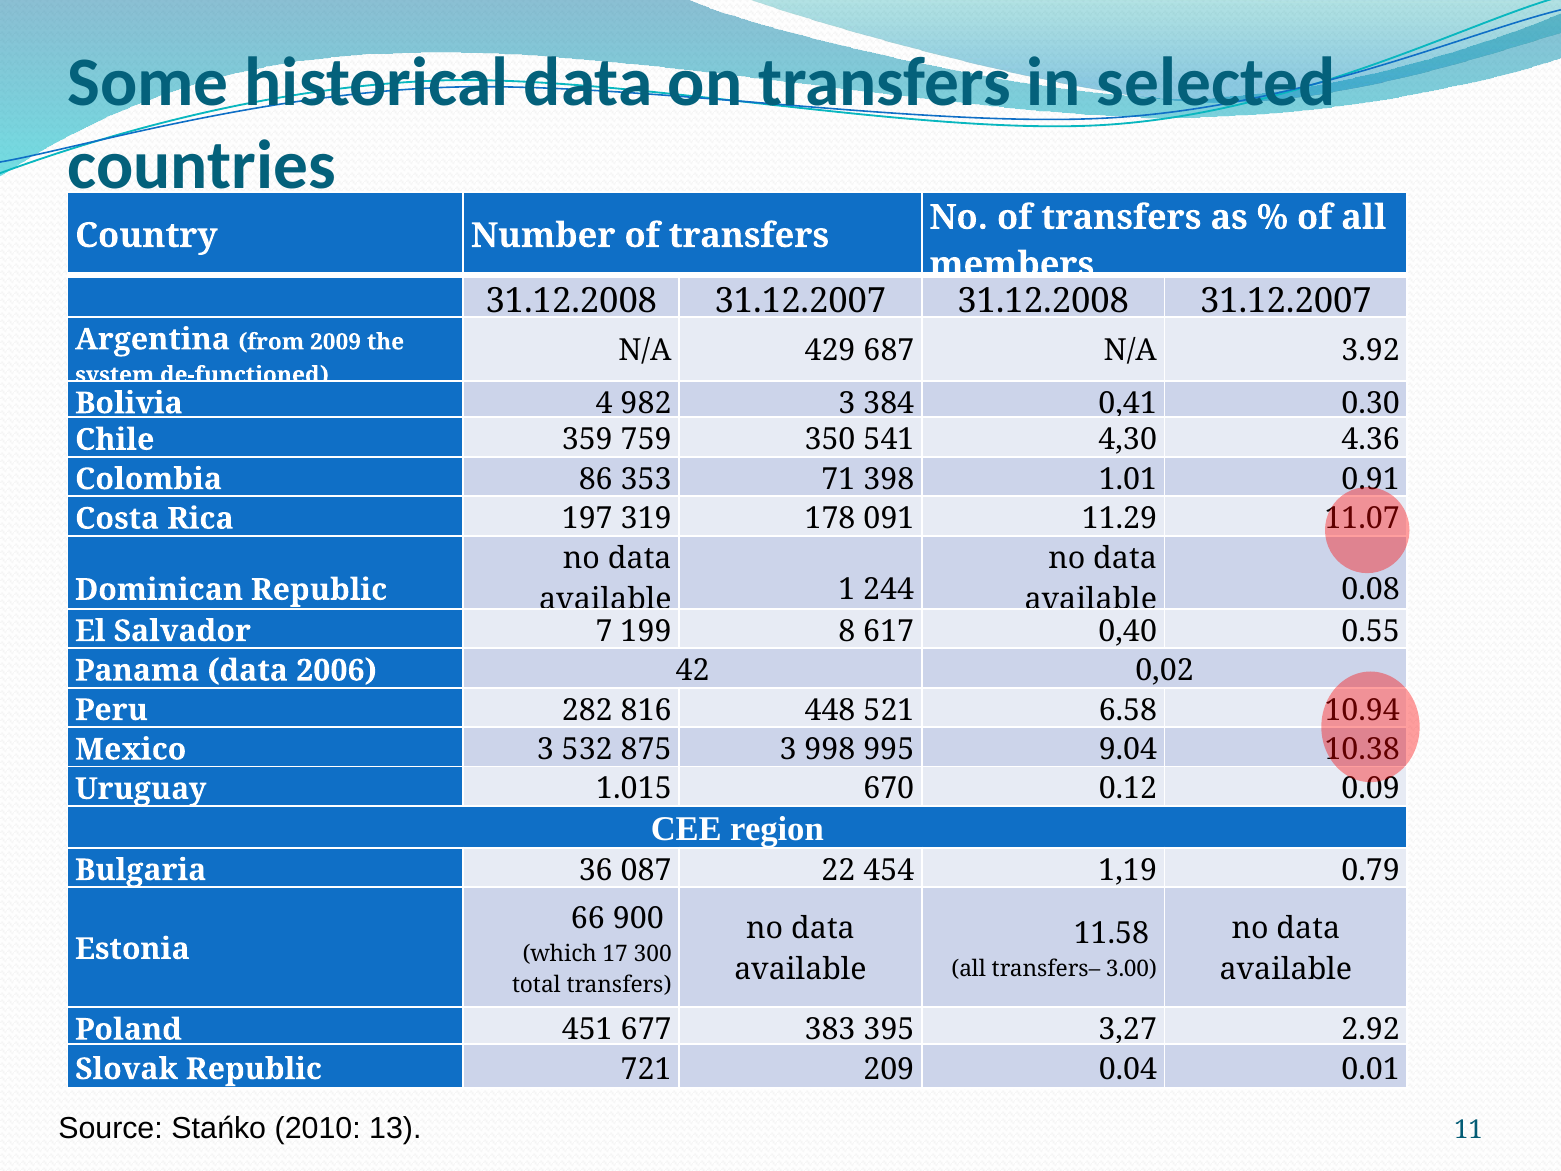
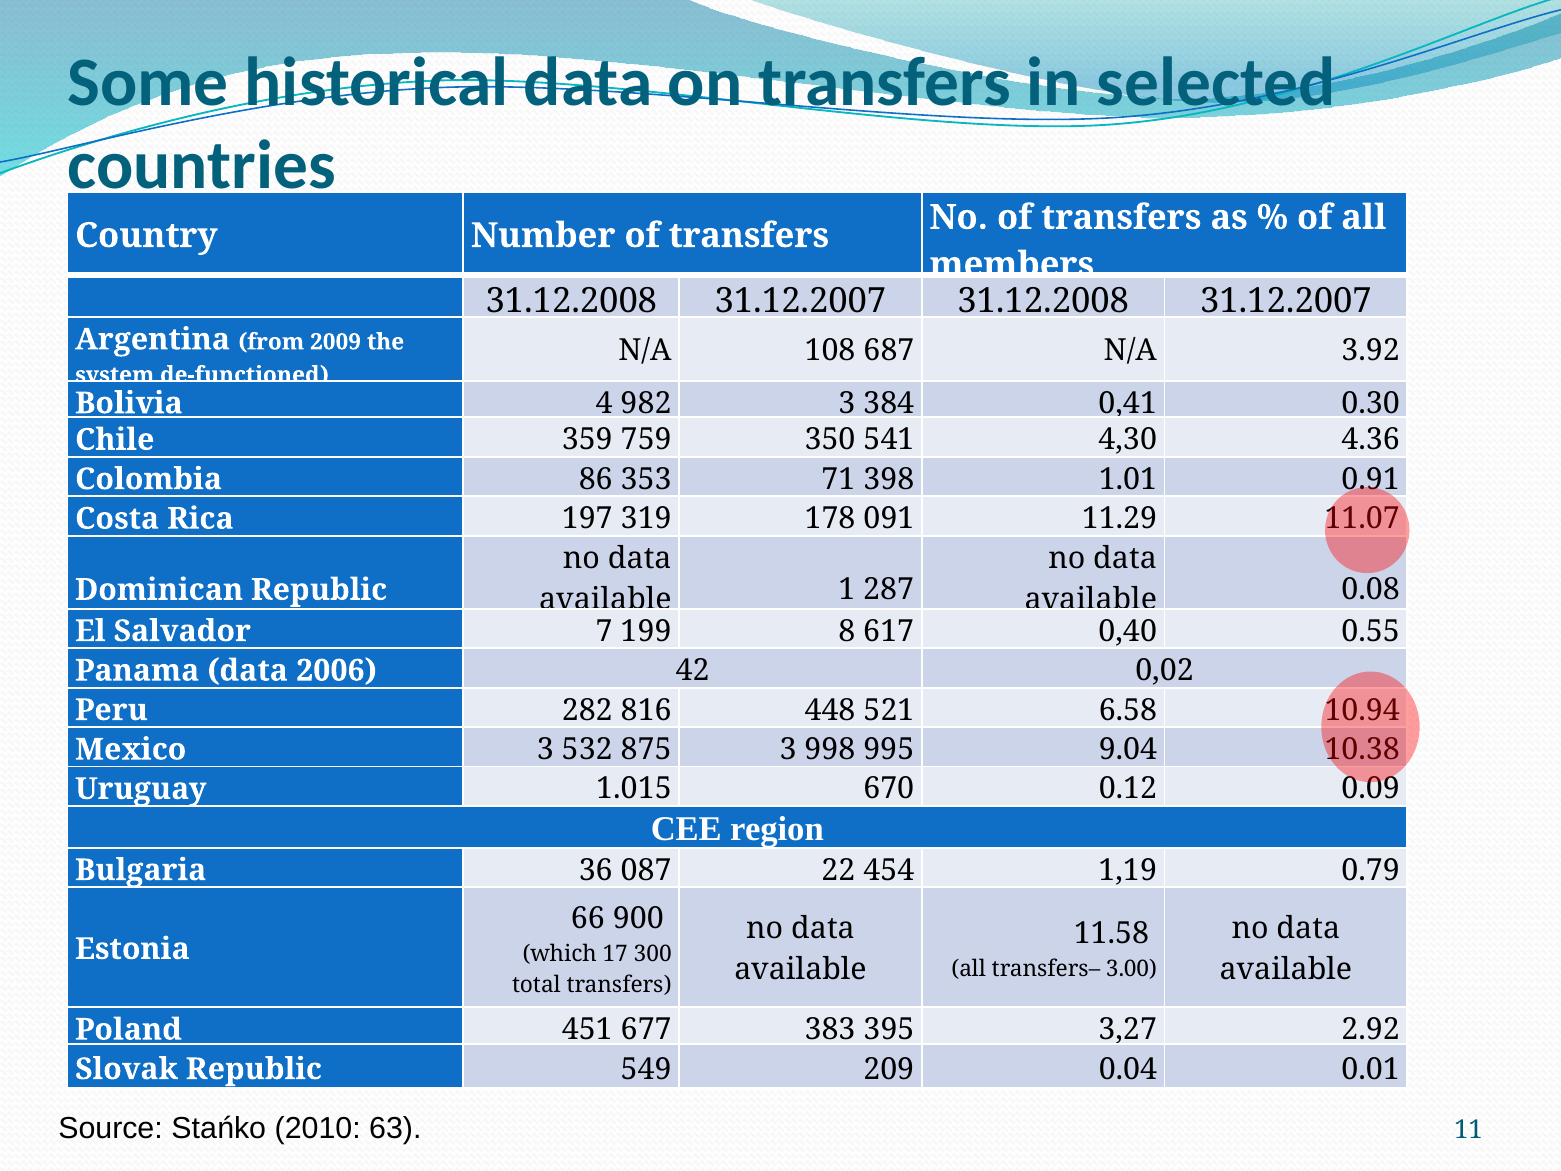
429: 429 -> 108
244: 244 -> 287
721: 721 -> 549
13: 13 -> 63
